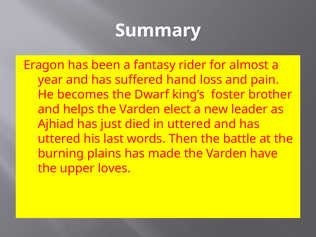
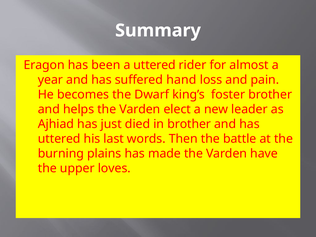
a fantasy: fantasy -> uttered
in uttered: uttered -> brother
